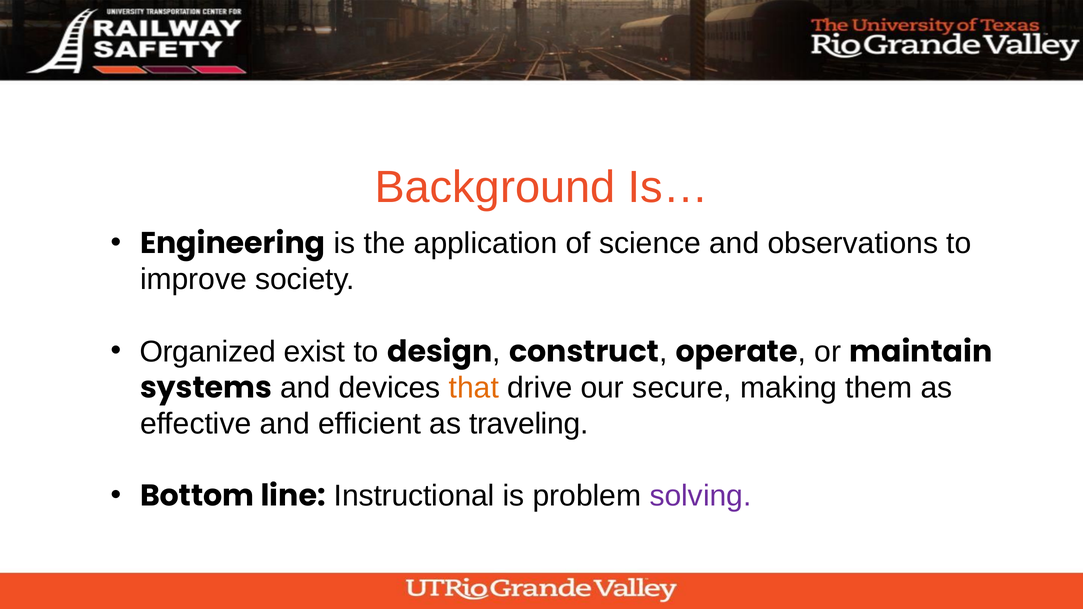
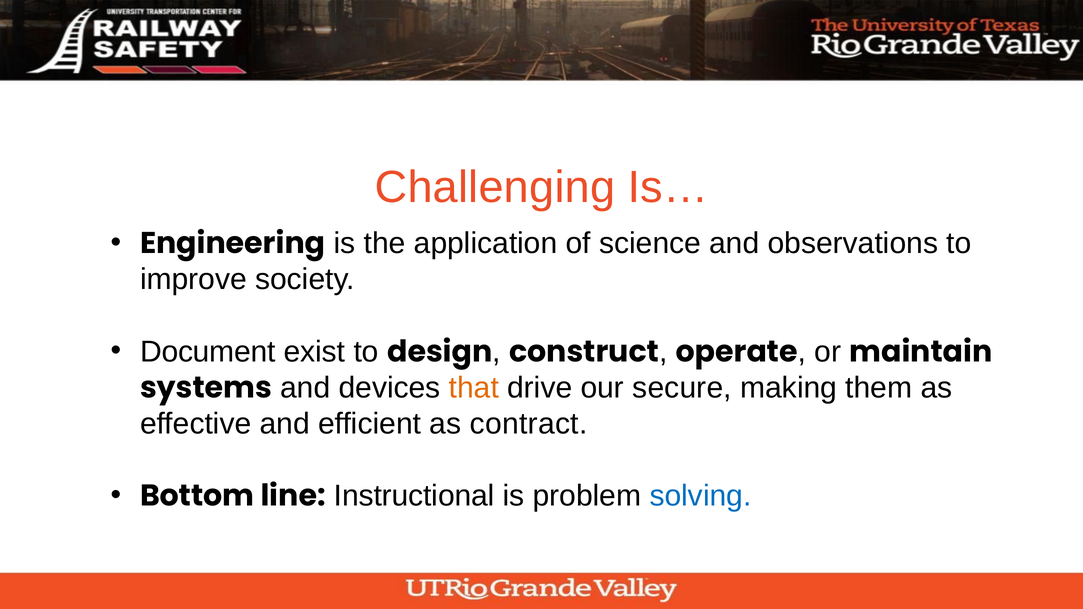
Background: Background -> Challenging
Organized: Organized -> Document
traveling: traveling -> contract
solving colour: purple -> blue
